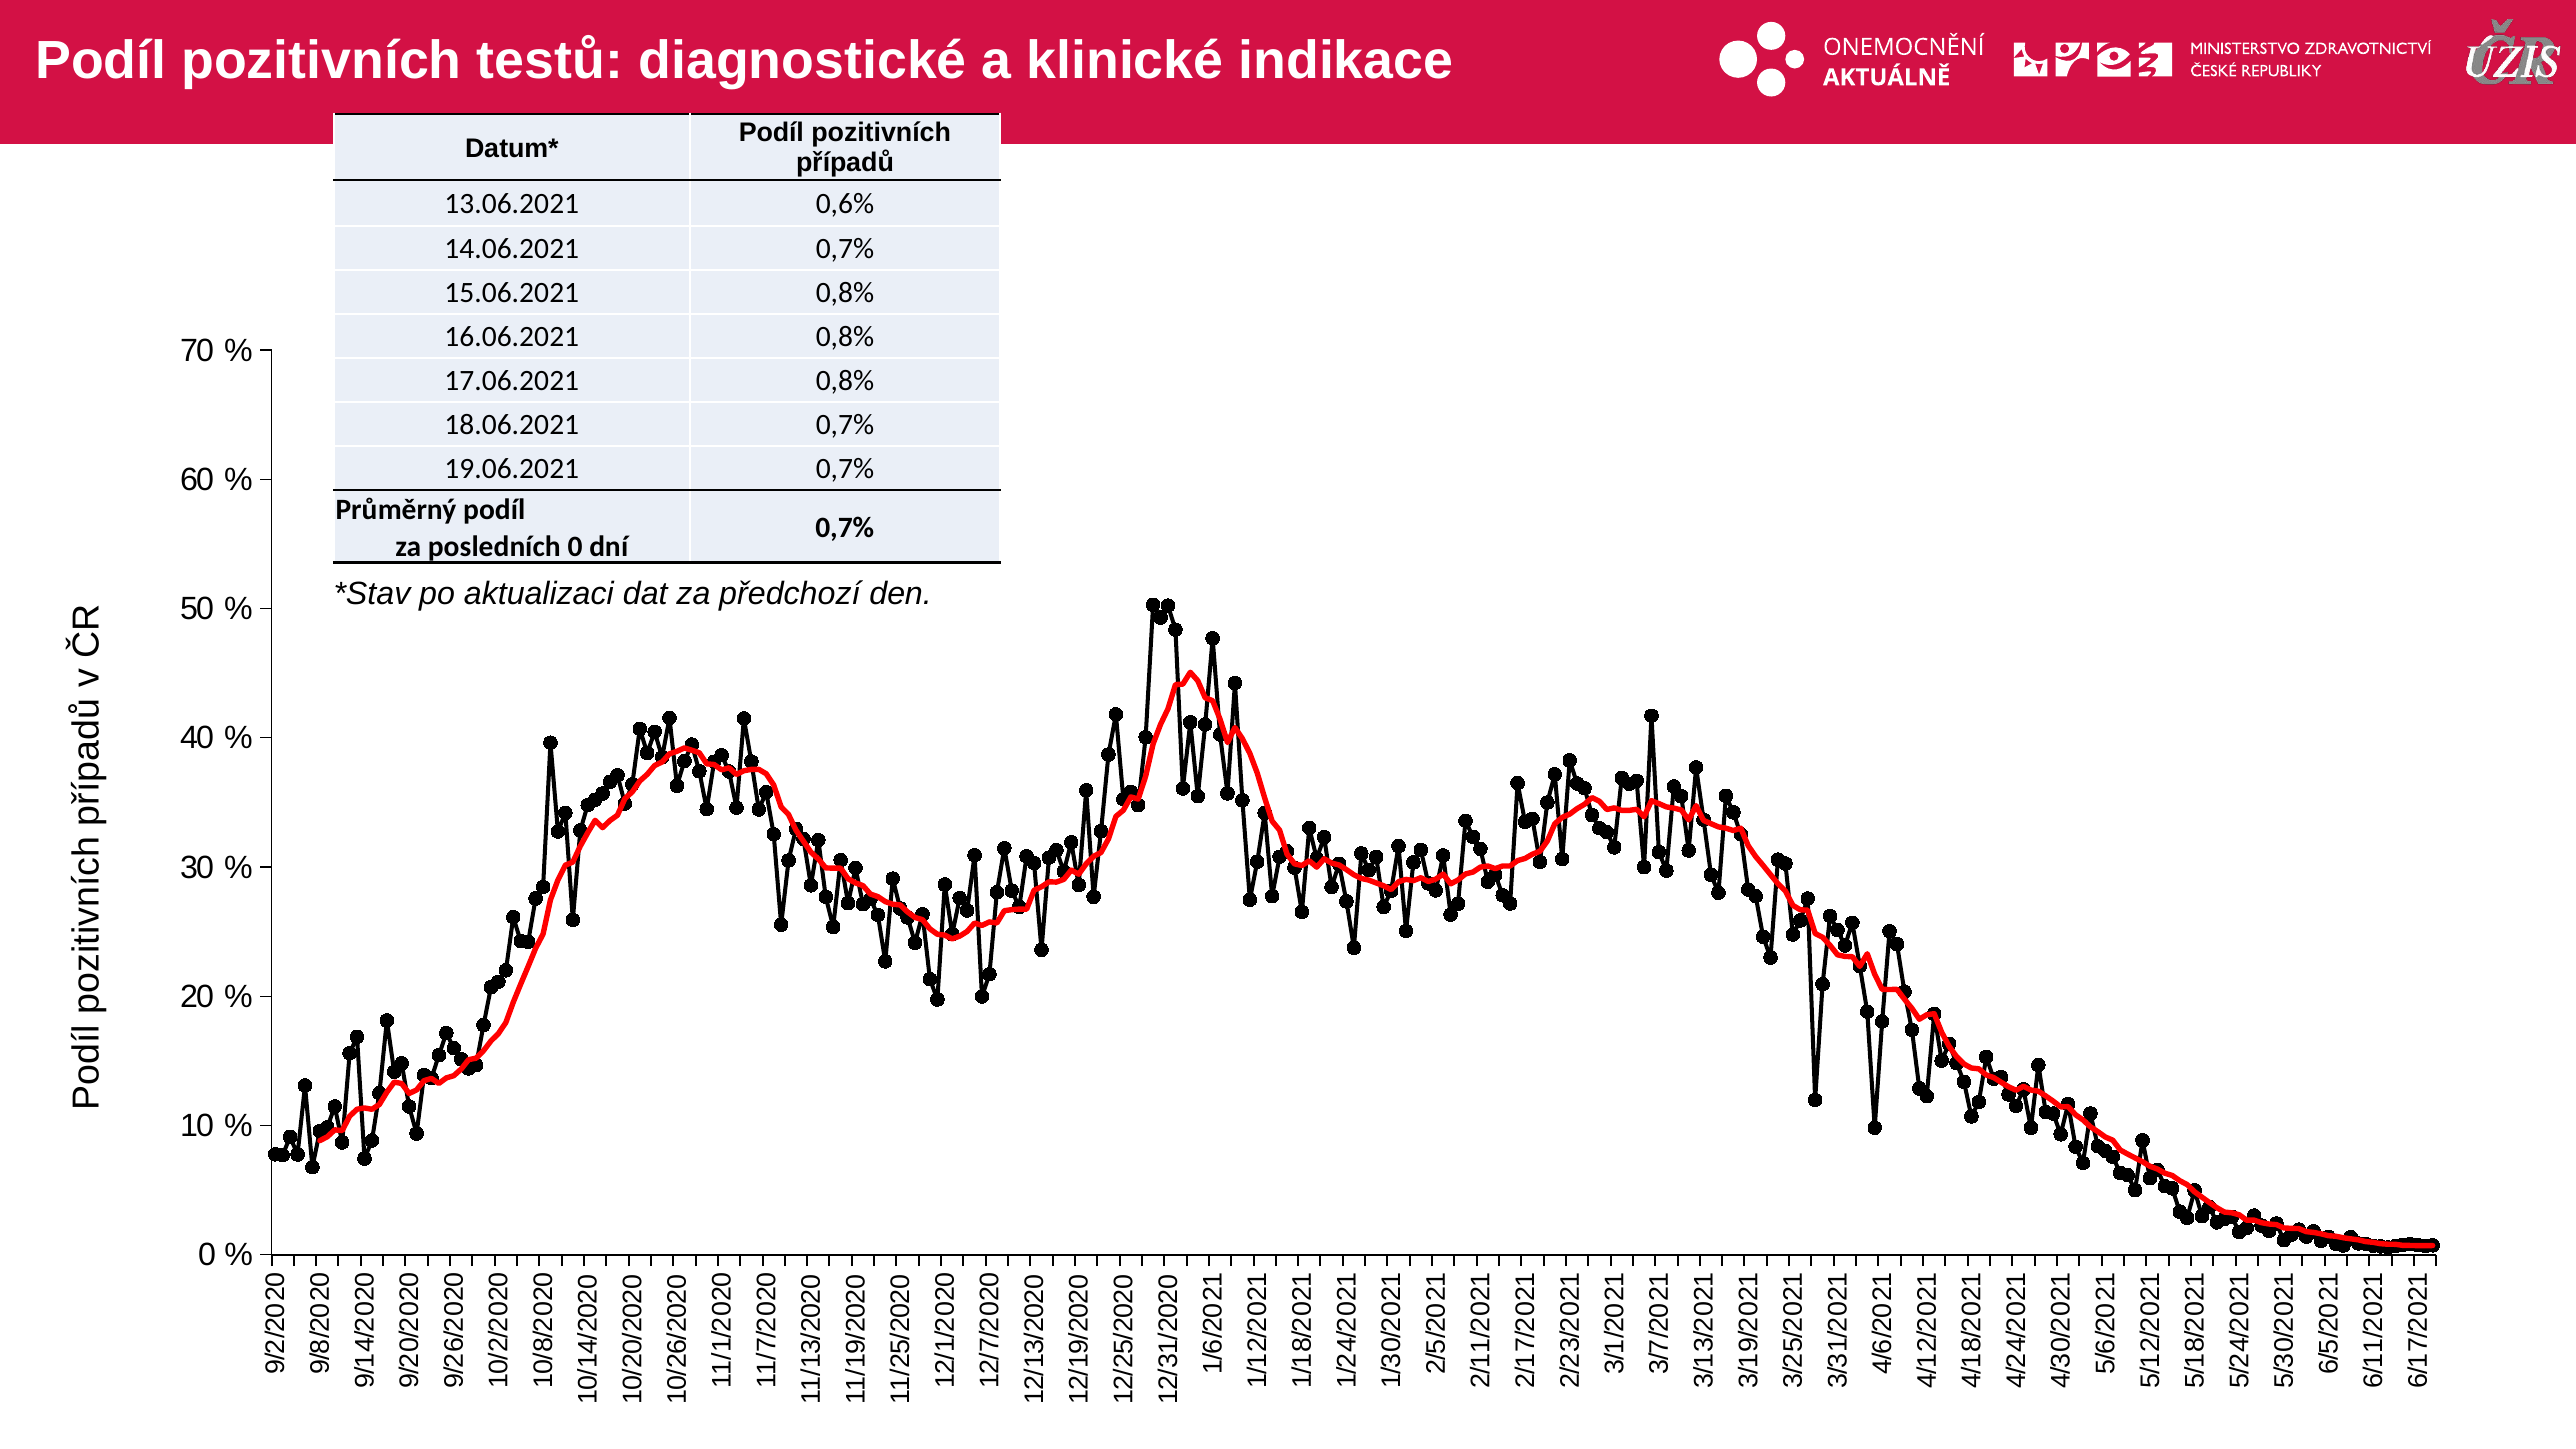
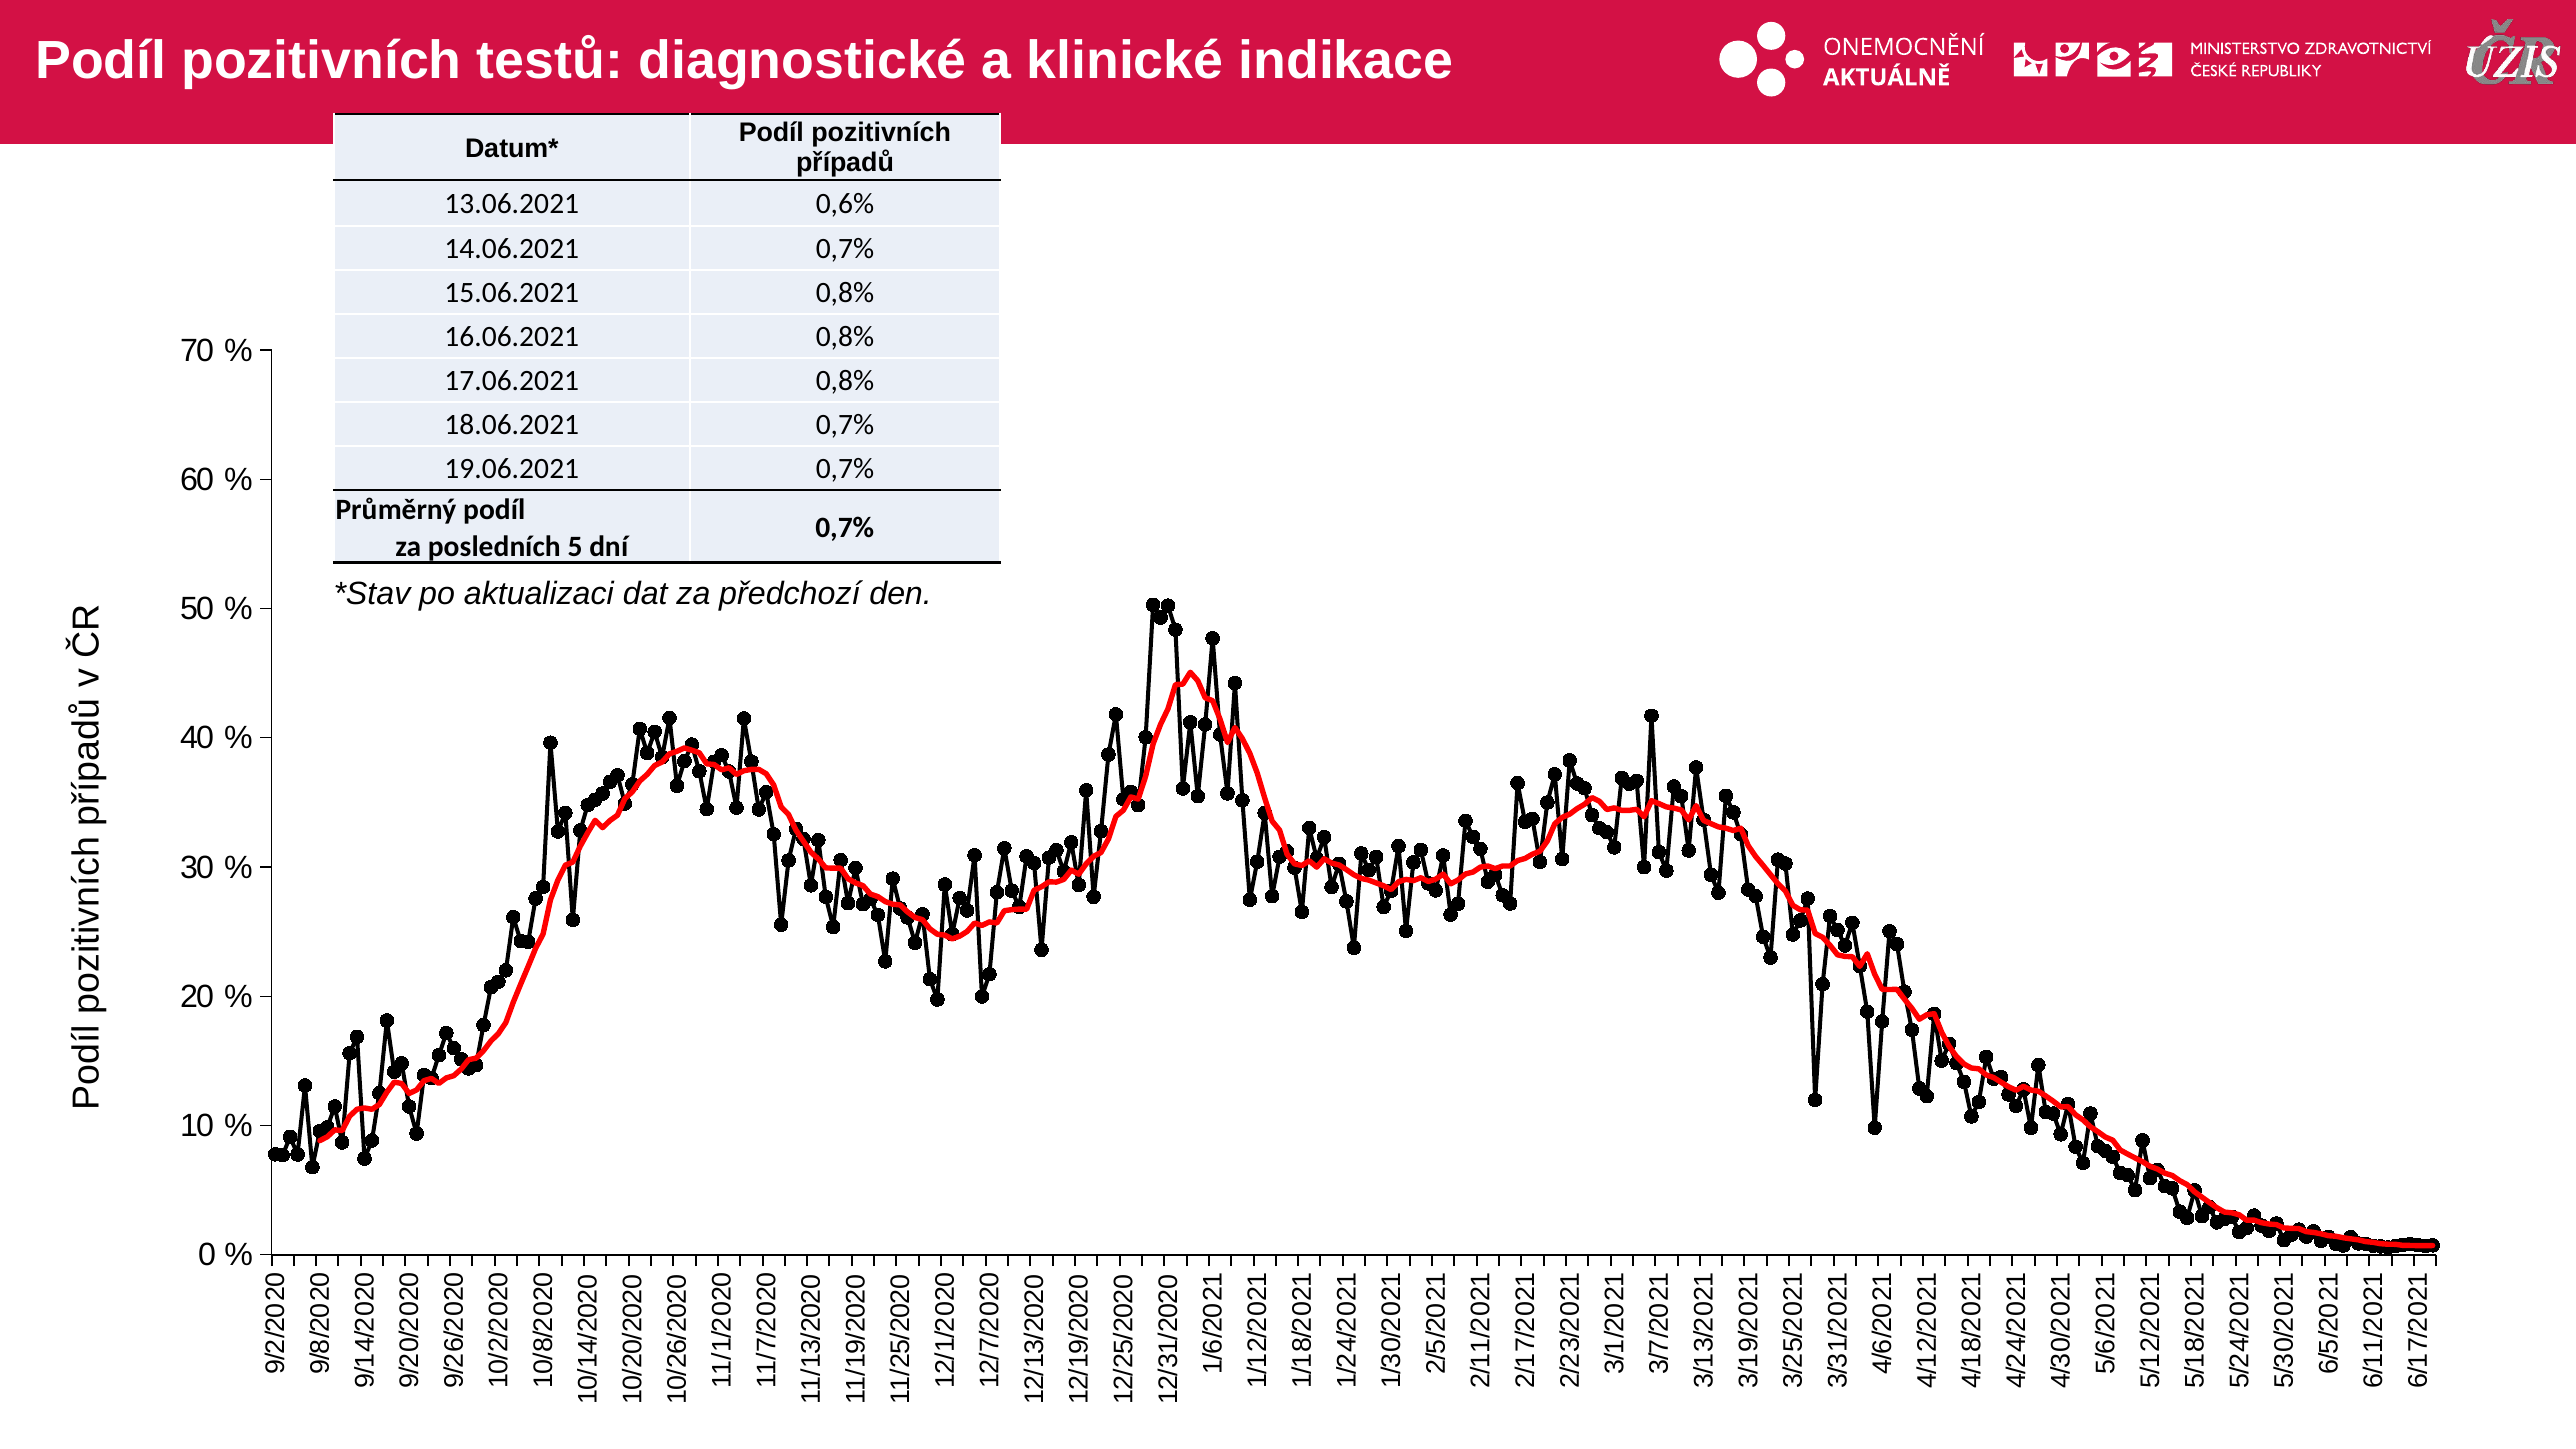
posledních 0: 0 -> 5
